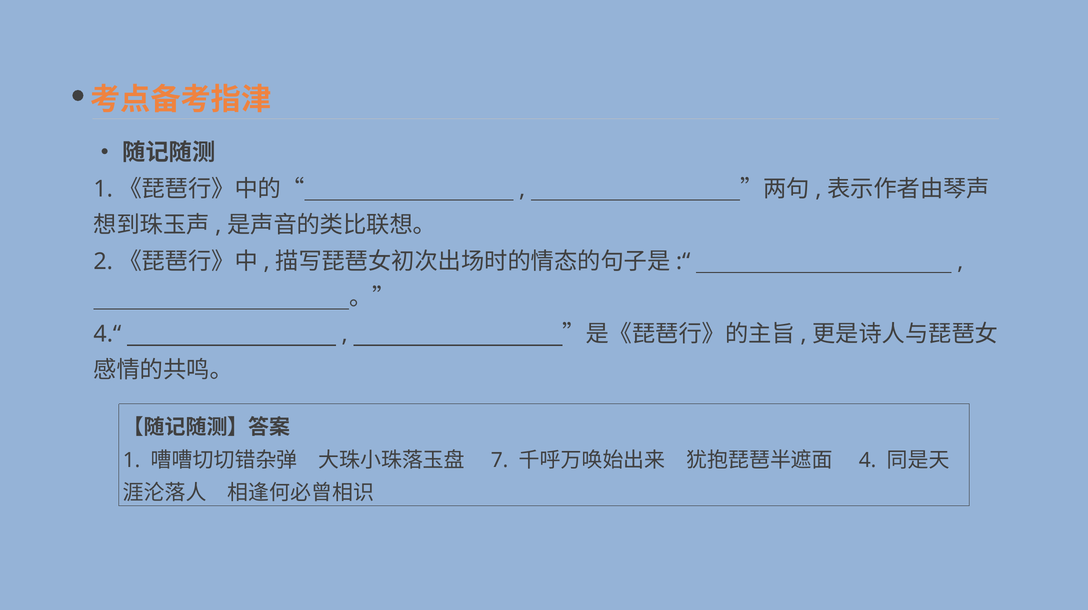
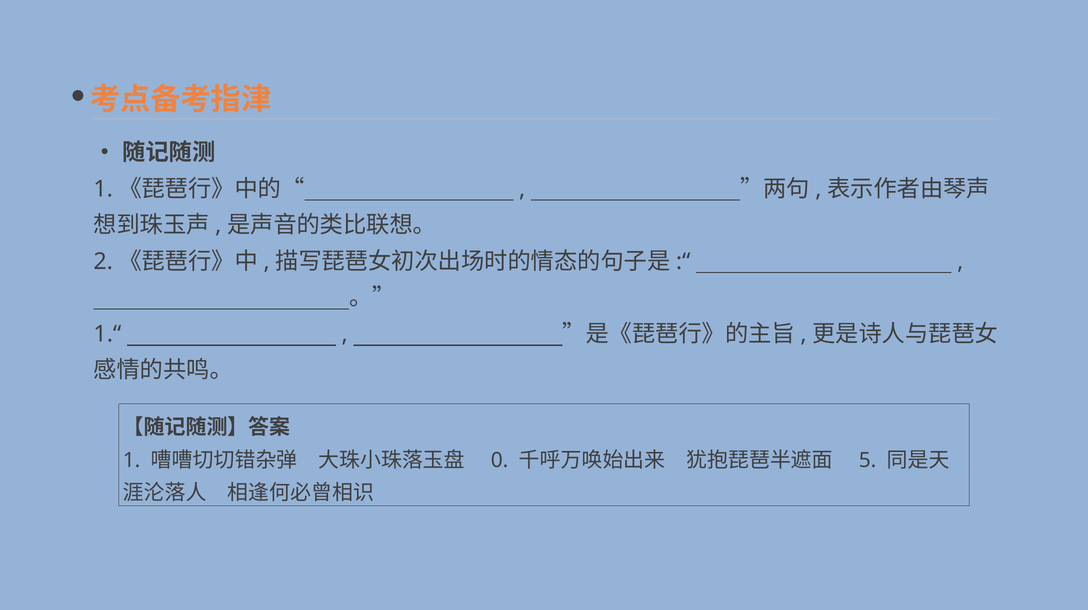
4.“: 4.“ -> 1.“
7: 7 -> 0
4: 4 -> 5
